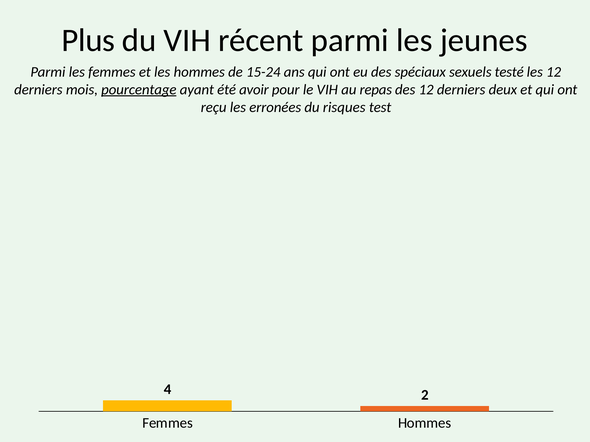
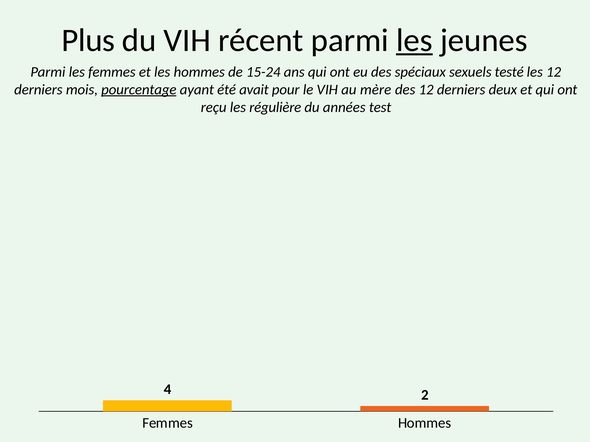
les at (414, 40) underline: none -> present
avoir: avoir -> avait
repas: repas -> mère
erronées: erronées -> régulière
risques: risques -> années
